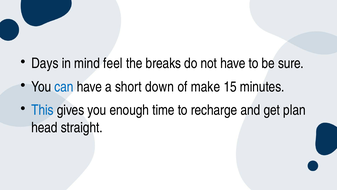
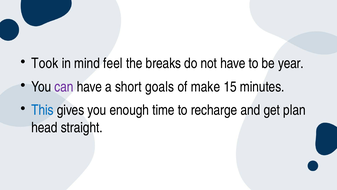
Days: Days -> Took
sure: sure -> year
can colour: blue -> purple
down: down -> goals
